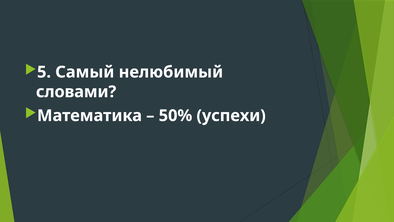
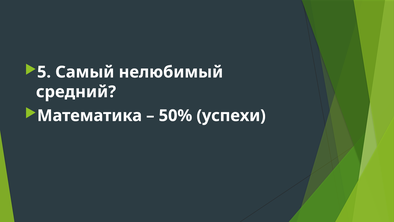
словами: словами -> средний
